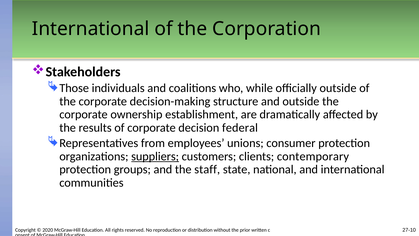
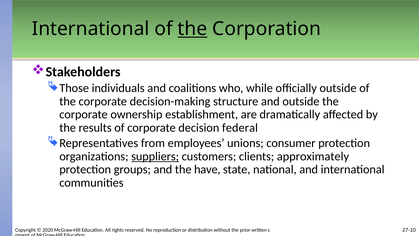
the at (192, 29) underline: none -> present
contemporary: contemporary -> approximately
staff: staff -> have
